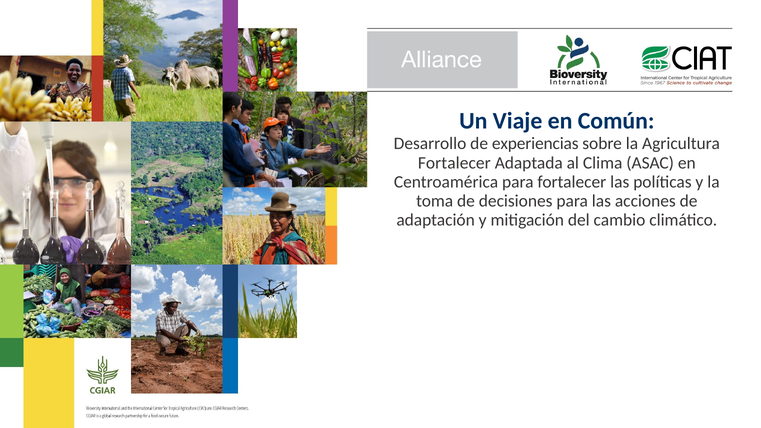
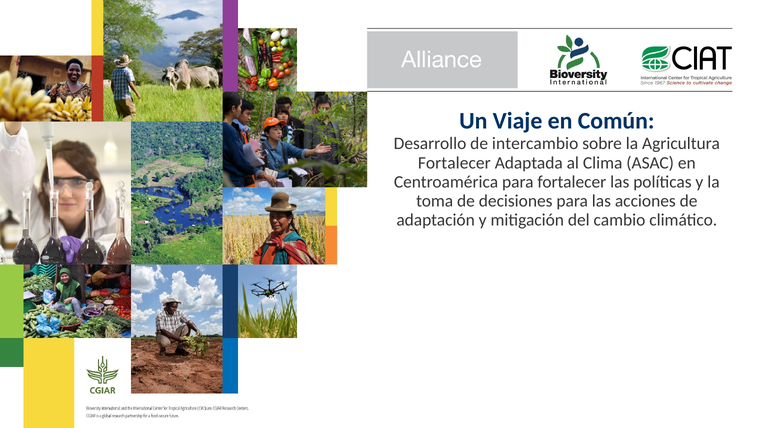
experiencias: experiencias -> intercambio
